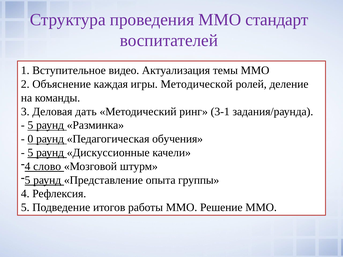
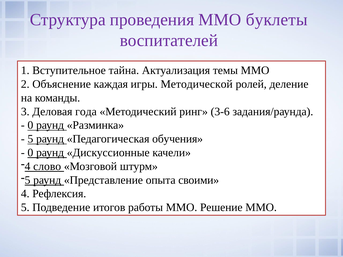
стандарт: стандарт -> буклеты
видео: видео -> тайна
дать: дать -> года
3-1: 3-1 -> 3-6
5 at (30, 125): 5 -> 0
0 at (30, 139): 0 -> 5
5 at (30, 153): 5 -> 0
группы: группы -> своими
